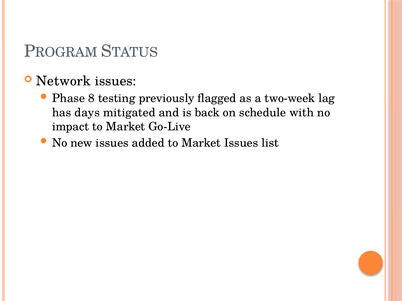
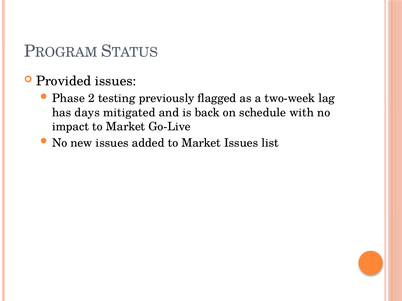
Network: Network -> Provided
8: 8 -> 2
